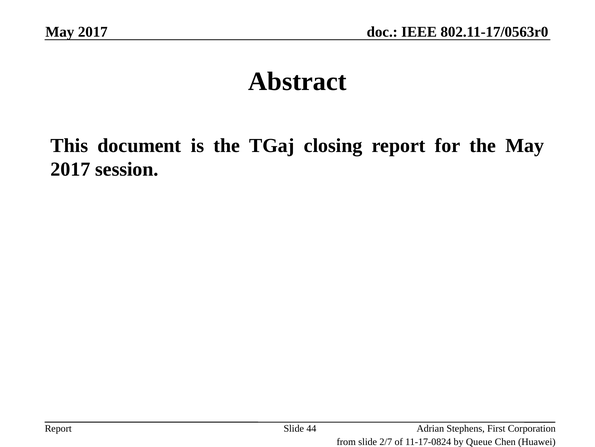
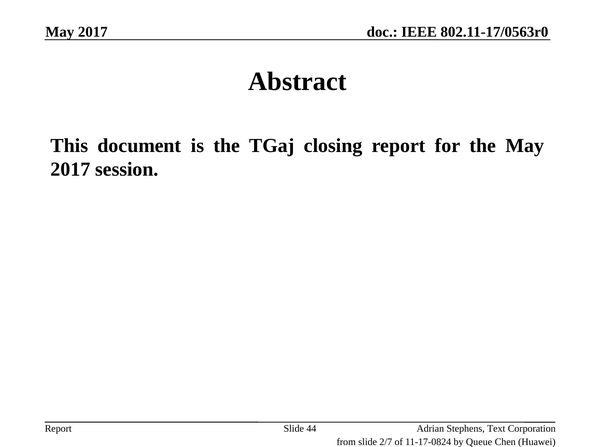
First: First -> Text
